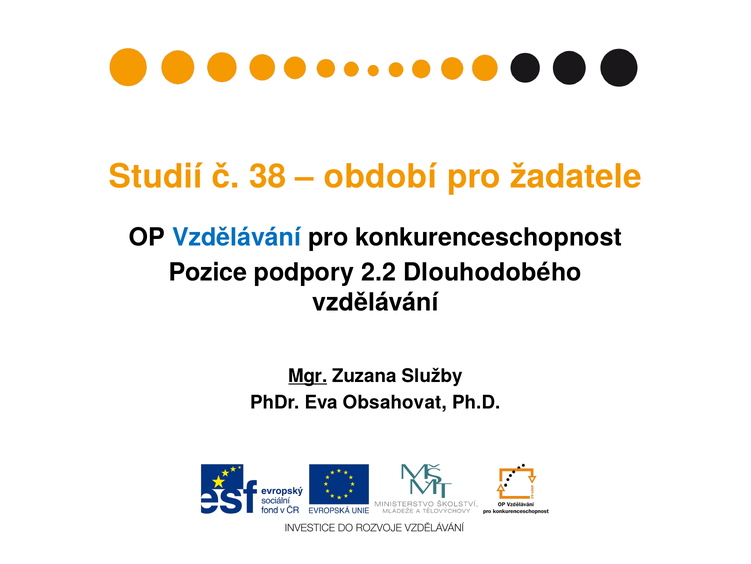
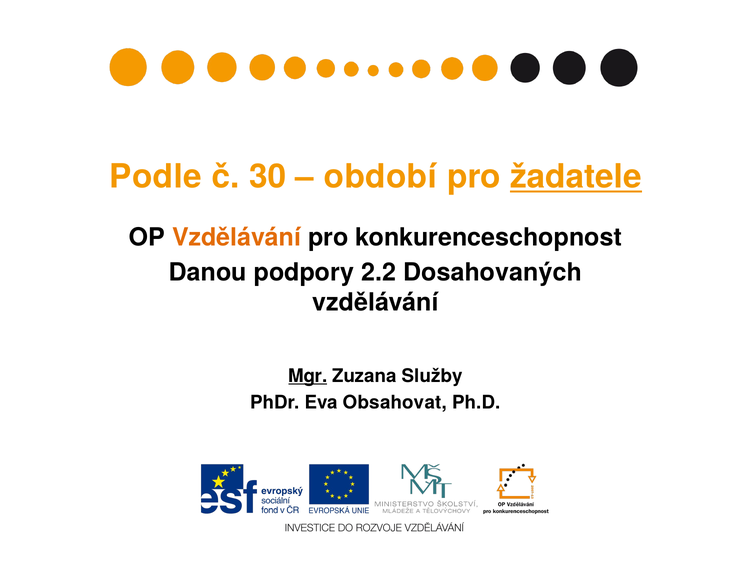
Studií: Studií -> Podle
38: 38 -> 30
žadatele underline: none -> present
Vzdělávání at (237, 237) colour: blue -> orange
Pozice: Pozice -> Danou
Dlouhodobého: Dlouhodobého -> Dosahovaných
